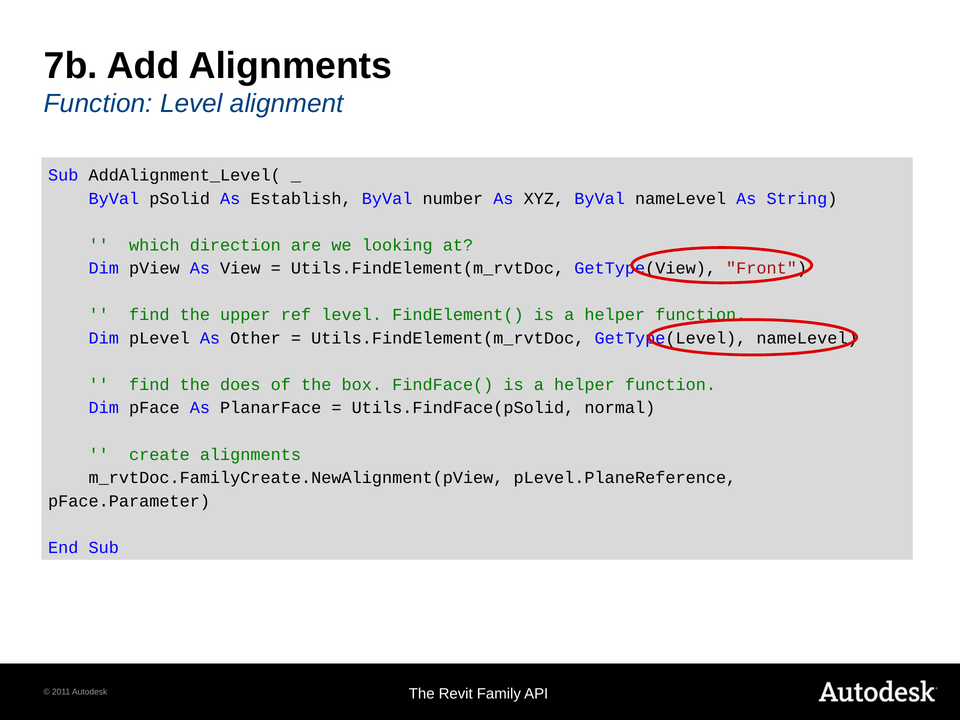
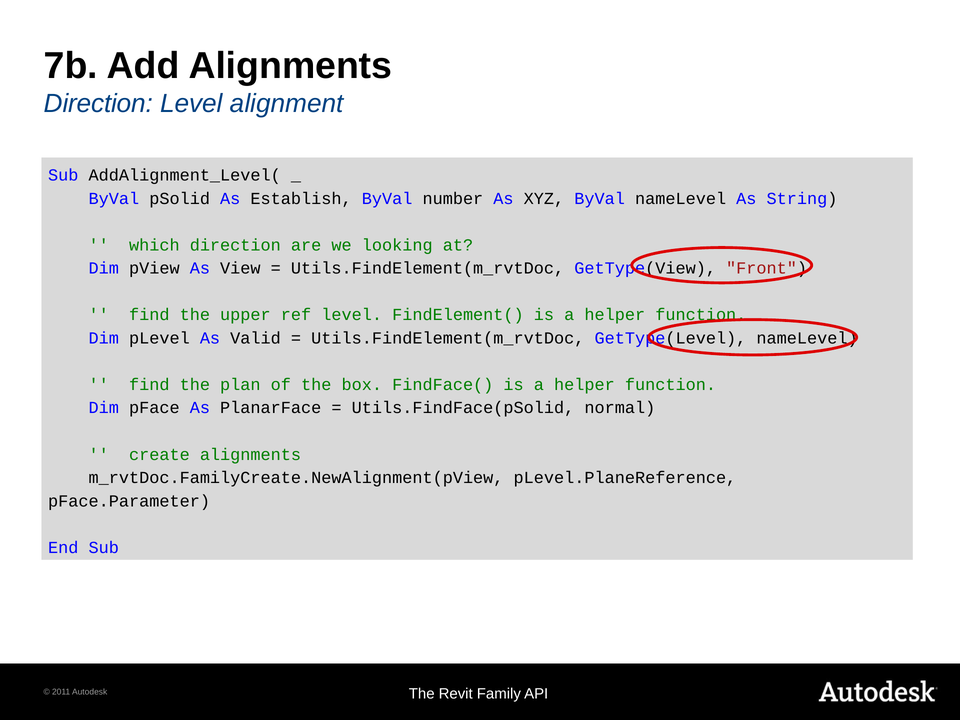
Function at (98, 103): Function -> Direction
Other: Other -> Valid
does: does -> plan
